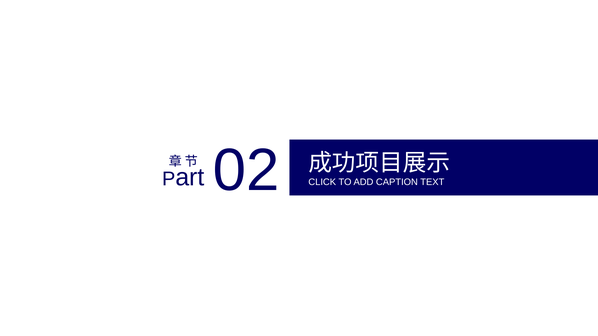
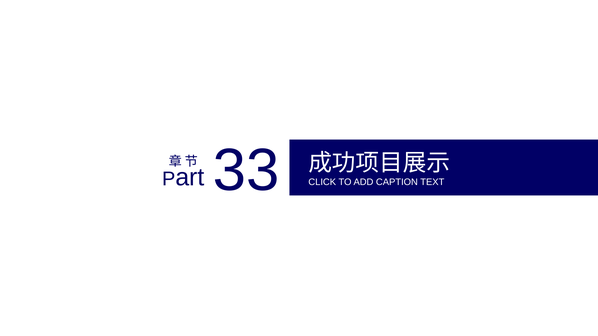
02: 02 -> 33
